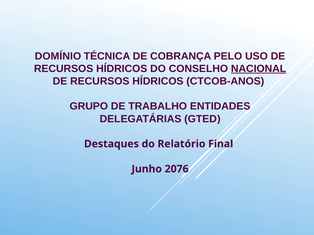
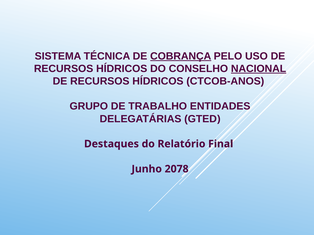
DOMÍNIO: DOMÍNIO -> SISTEMA
COBRANÇA underline: none -> present
2076: 2076 -> 2078
